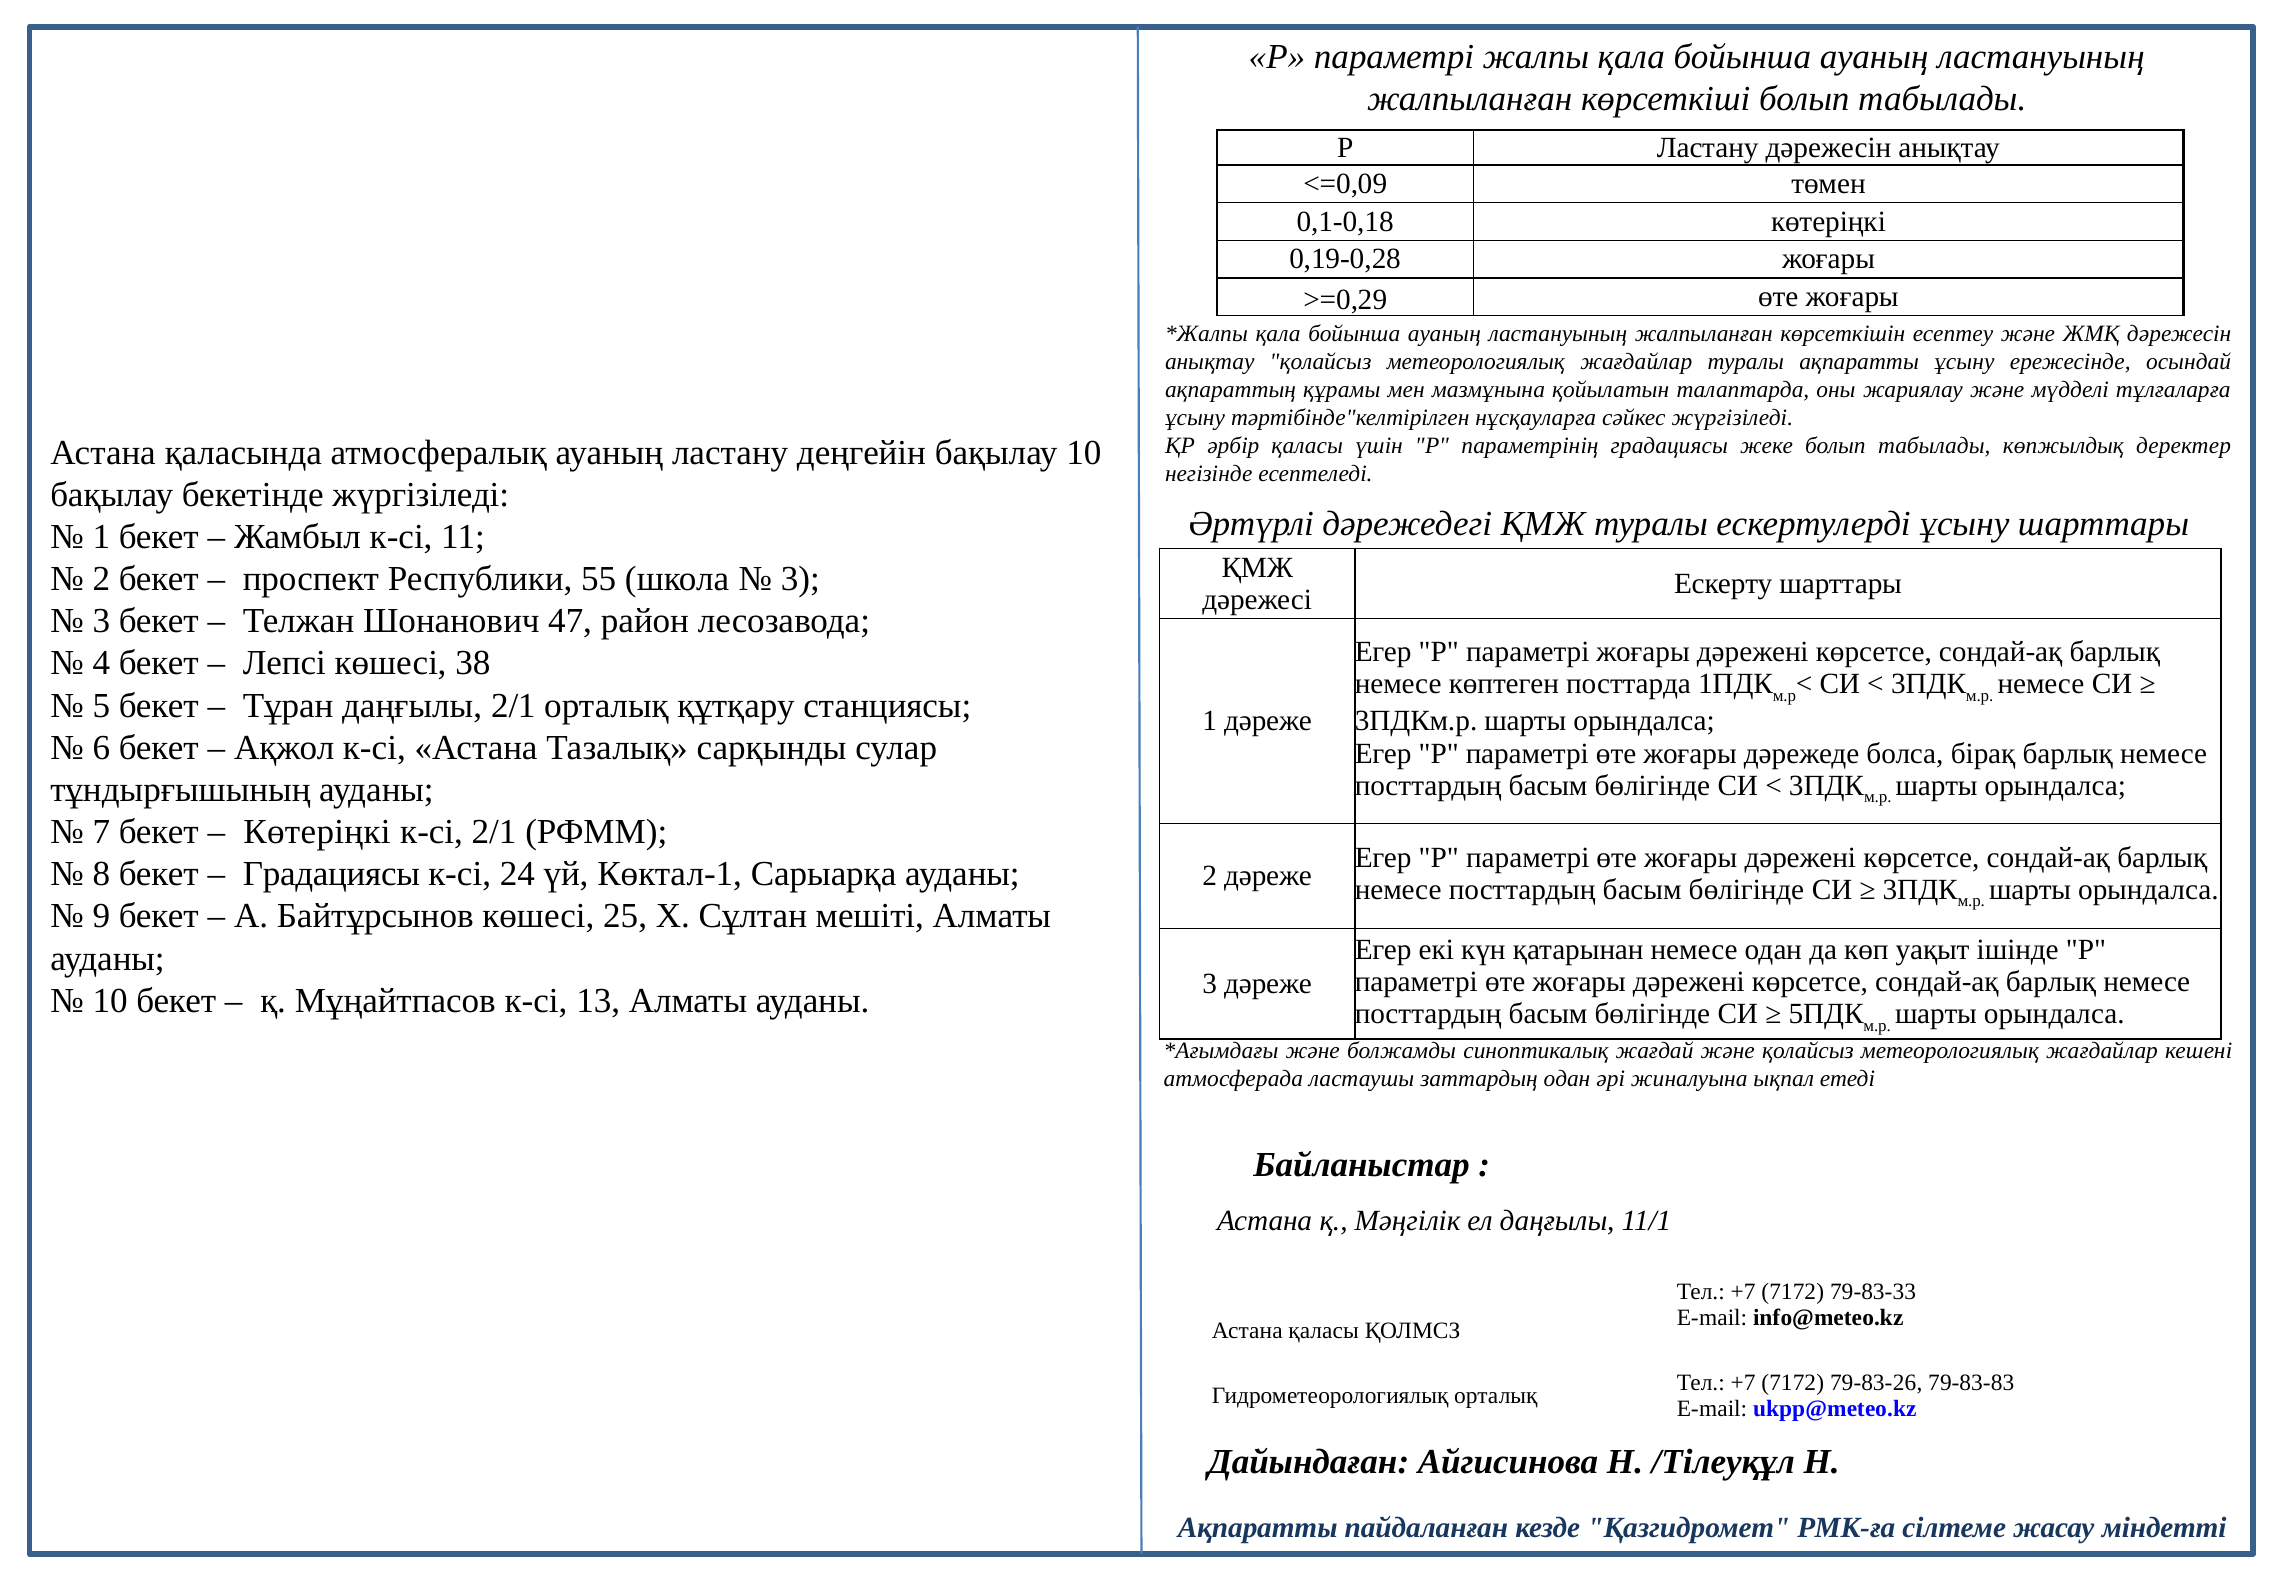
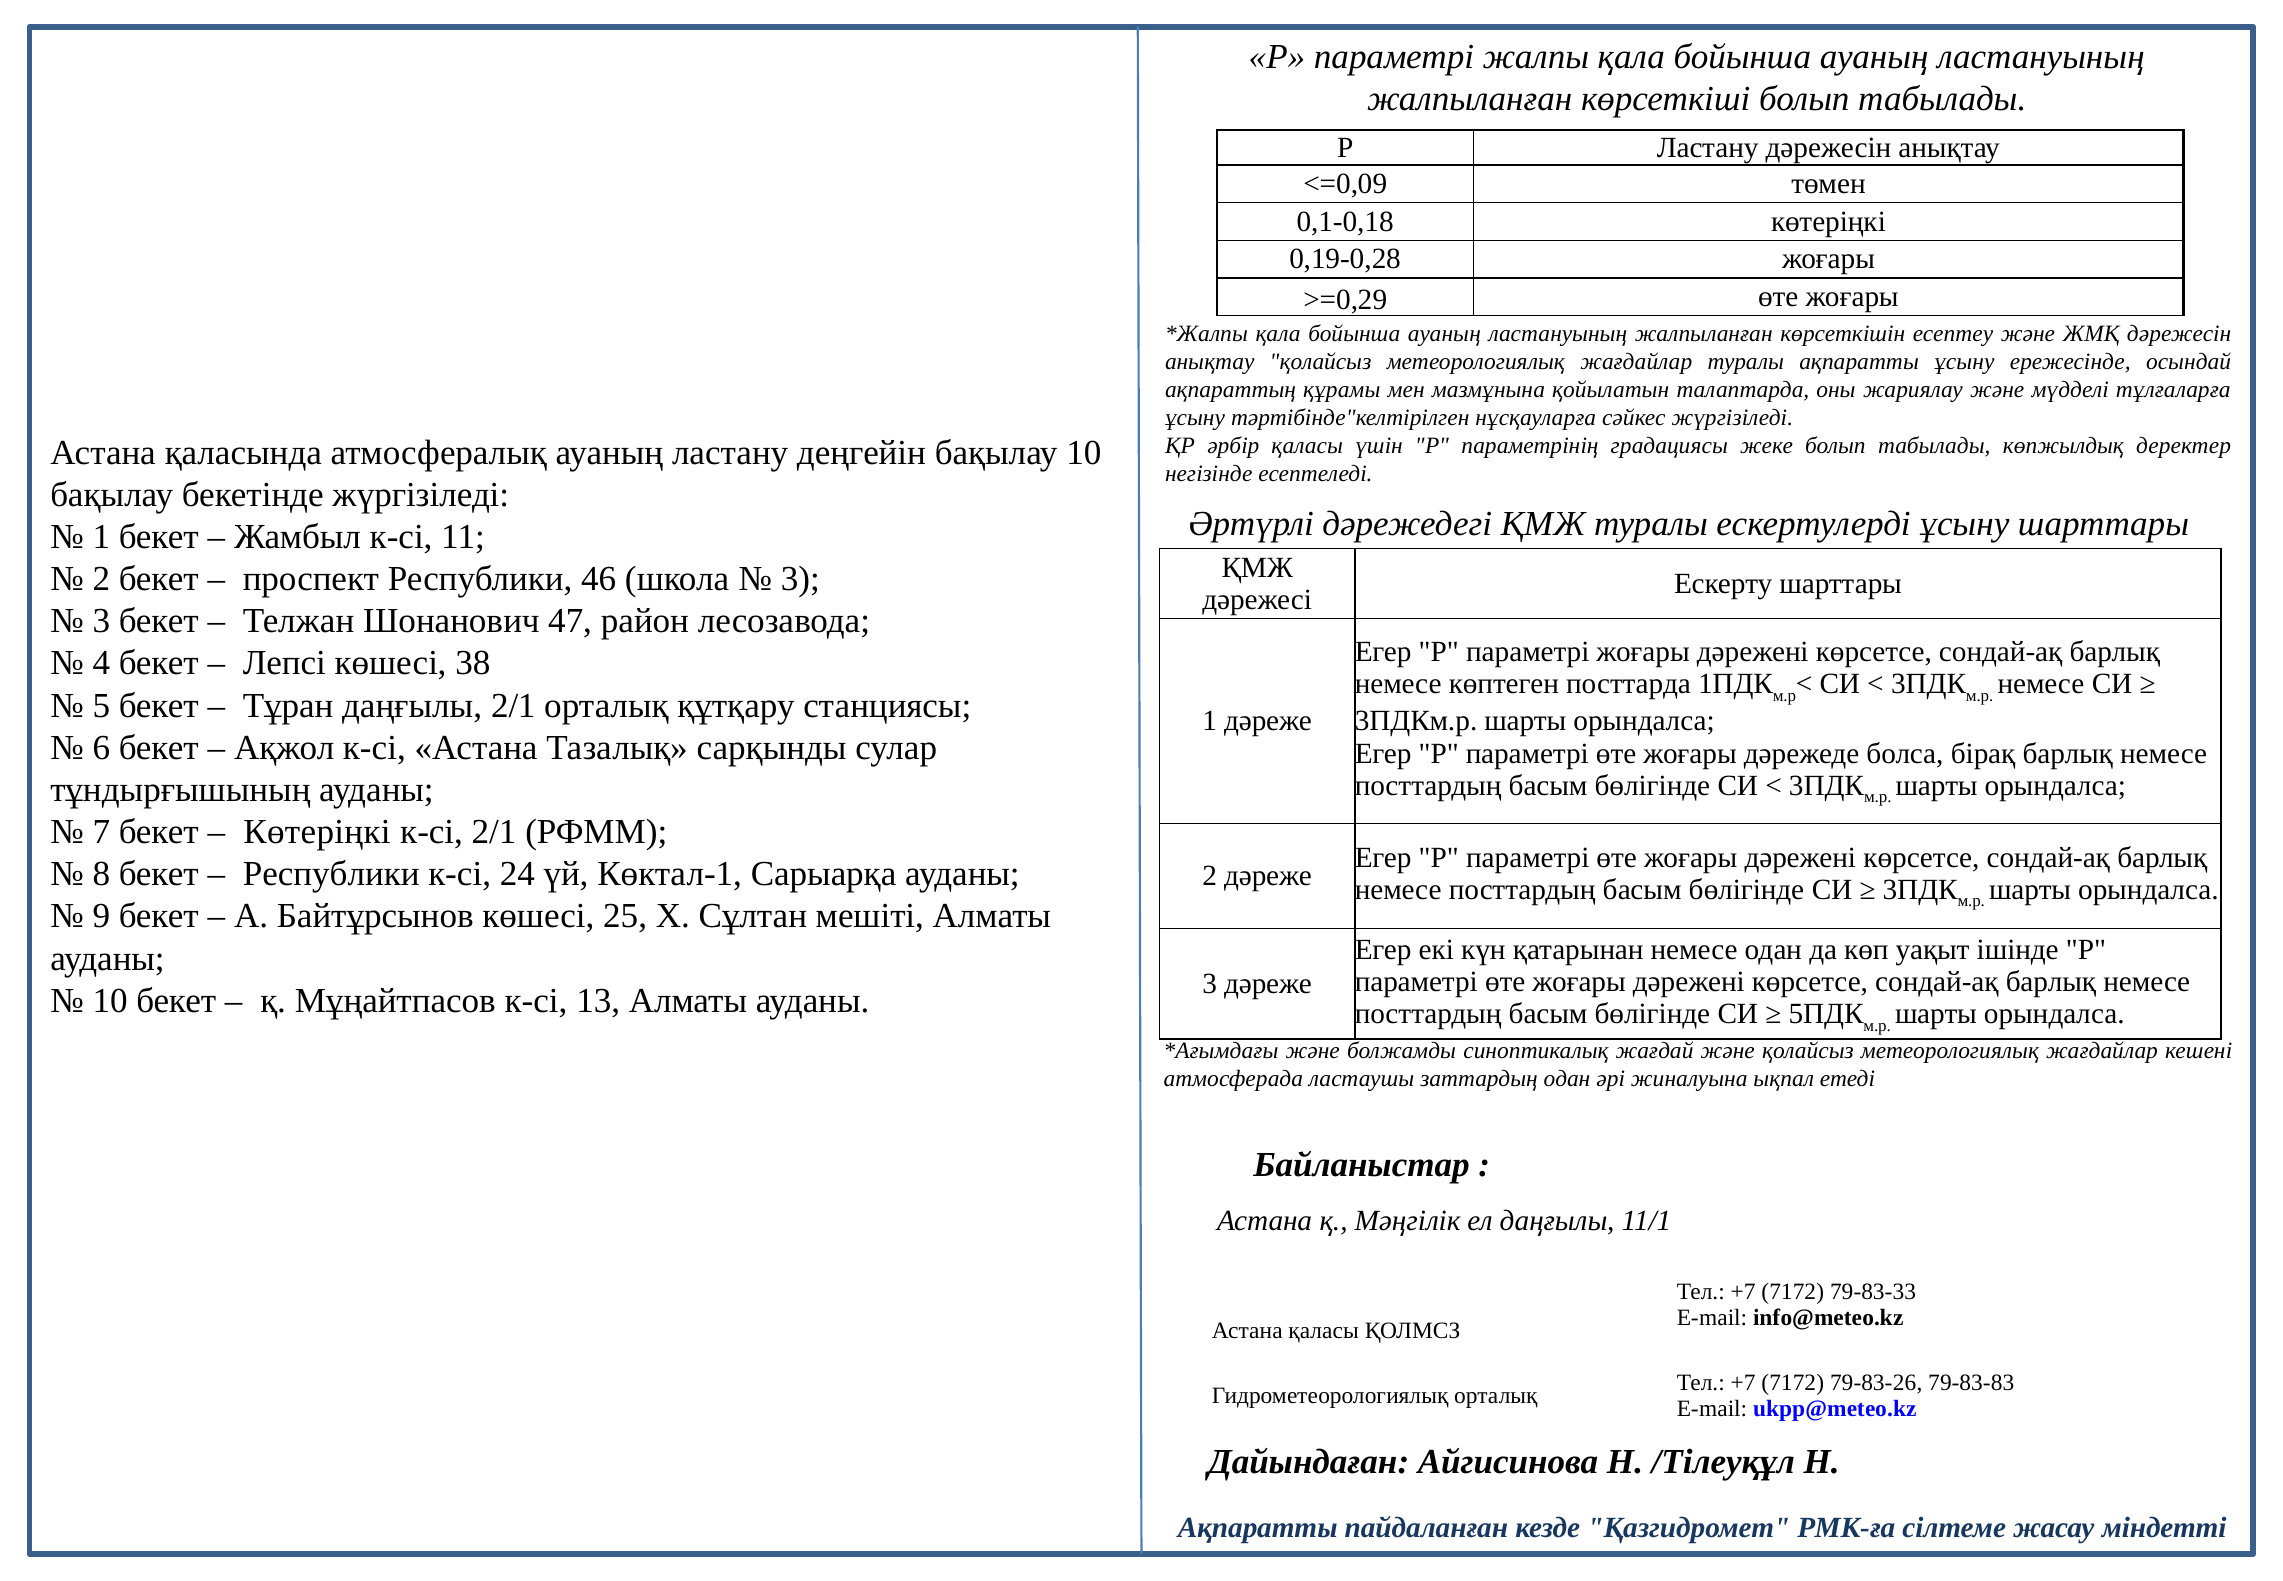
55: 55 -> 46
Градациясы at (331, 874): Градациясы -> Республики
